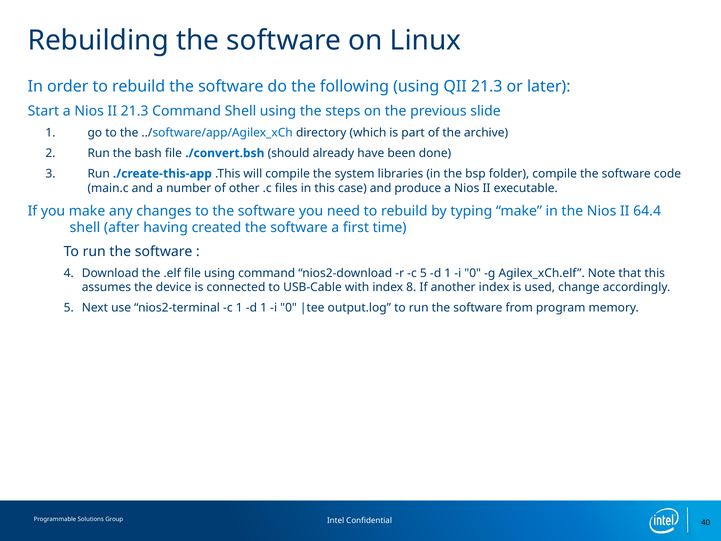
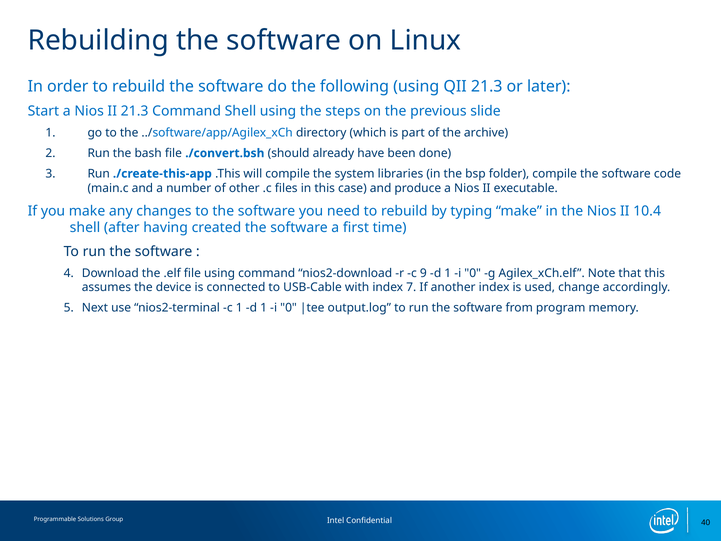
64.4: 64.4 -> 10.4
c 5: 5 -> 9
8: 8 -> 7
